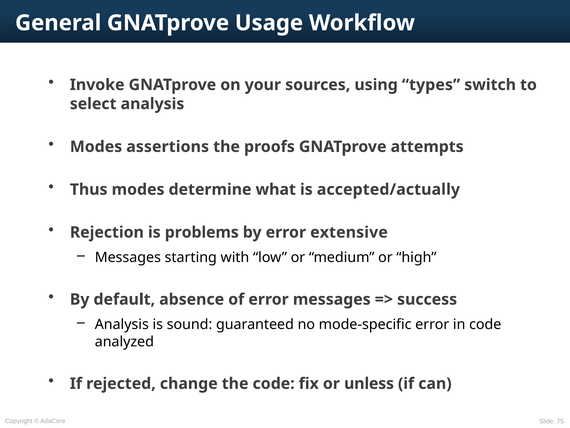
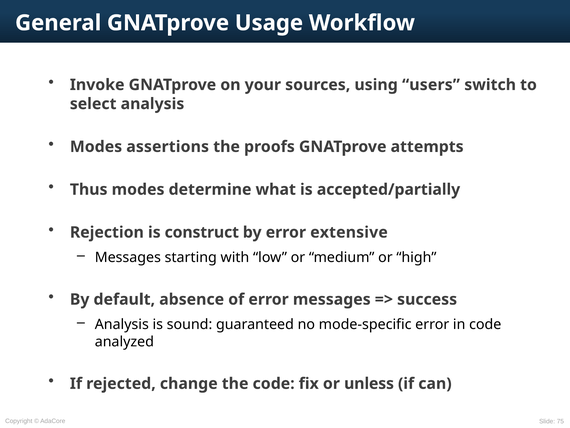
types: types -> users
accepted/actually: accepted/actually -> accepted/partially
problems: problems -> construct
